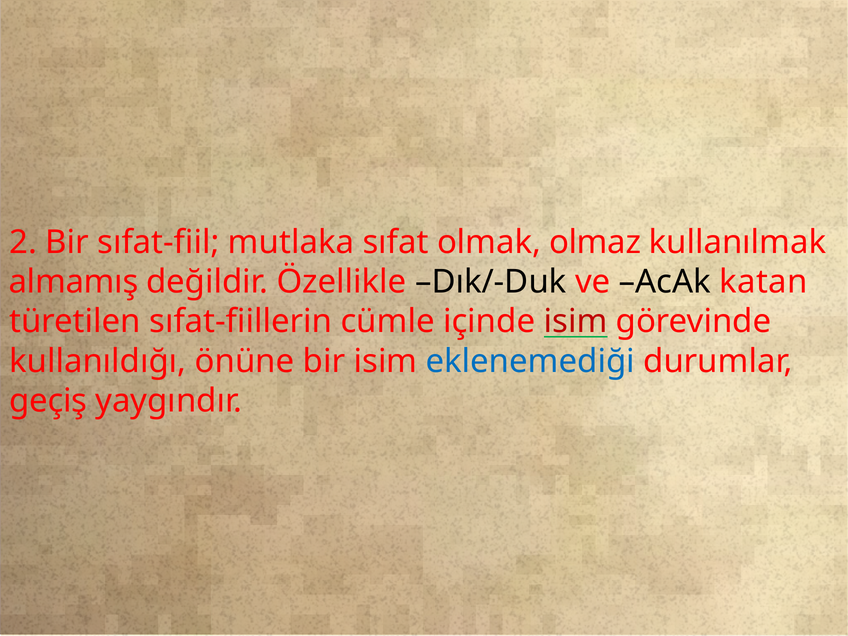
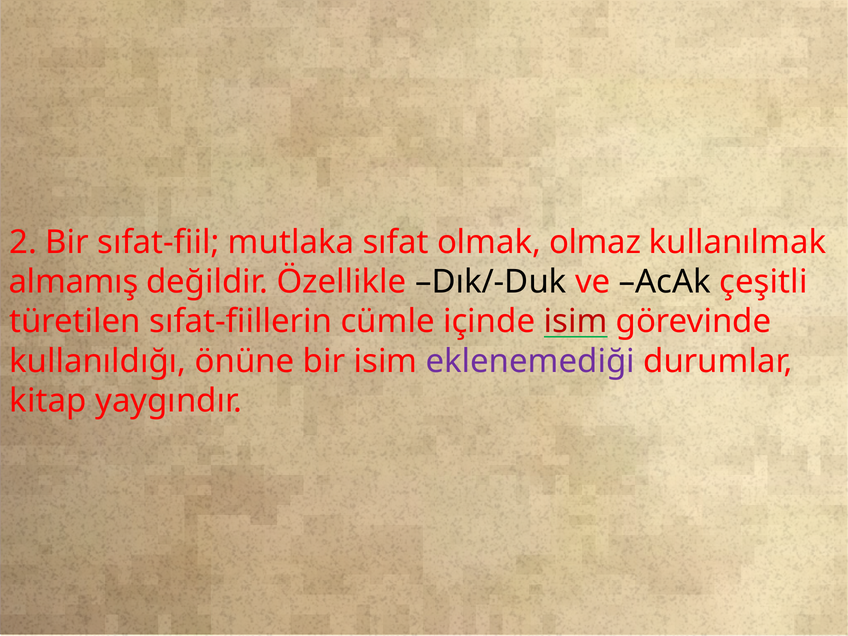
katan: katan -> çeşitli
eklenemediği colour: blue -> purple
geçiş: geçiş -> kitap
